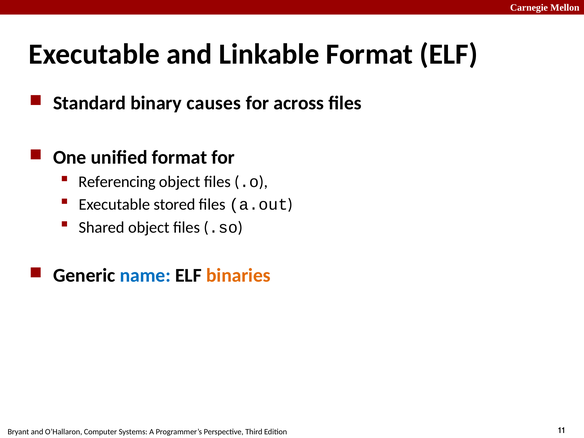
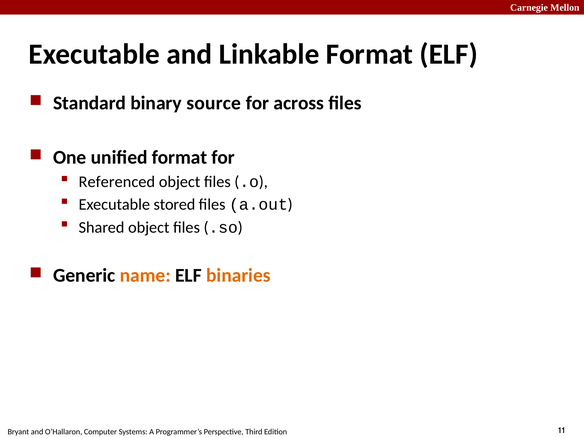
causes: causes -> source
Referencing: Referencing -> Referenced
name colour: blue -> orange
